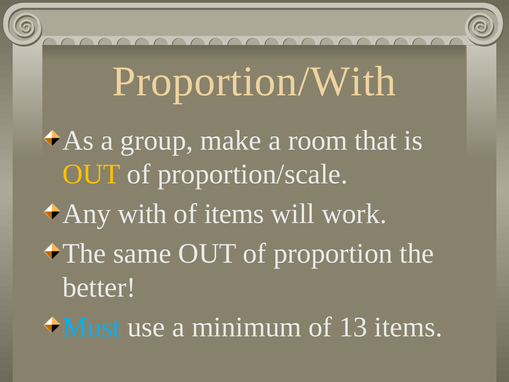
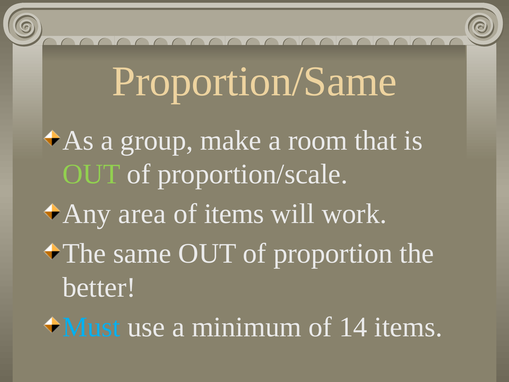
Proportion/With: Proportion/With -> Proportion/Same
OUT at (91, 174) colour: yellow -> light green
with: with -> area
13: 13 -> 14
